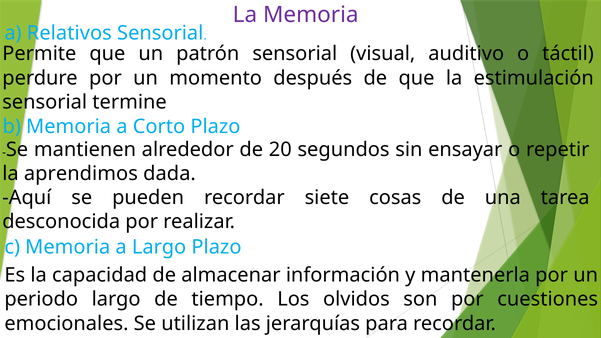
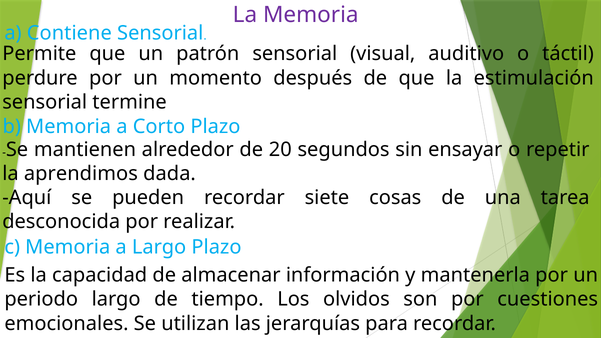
Relativos: Relativos -> Contiene
